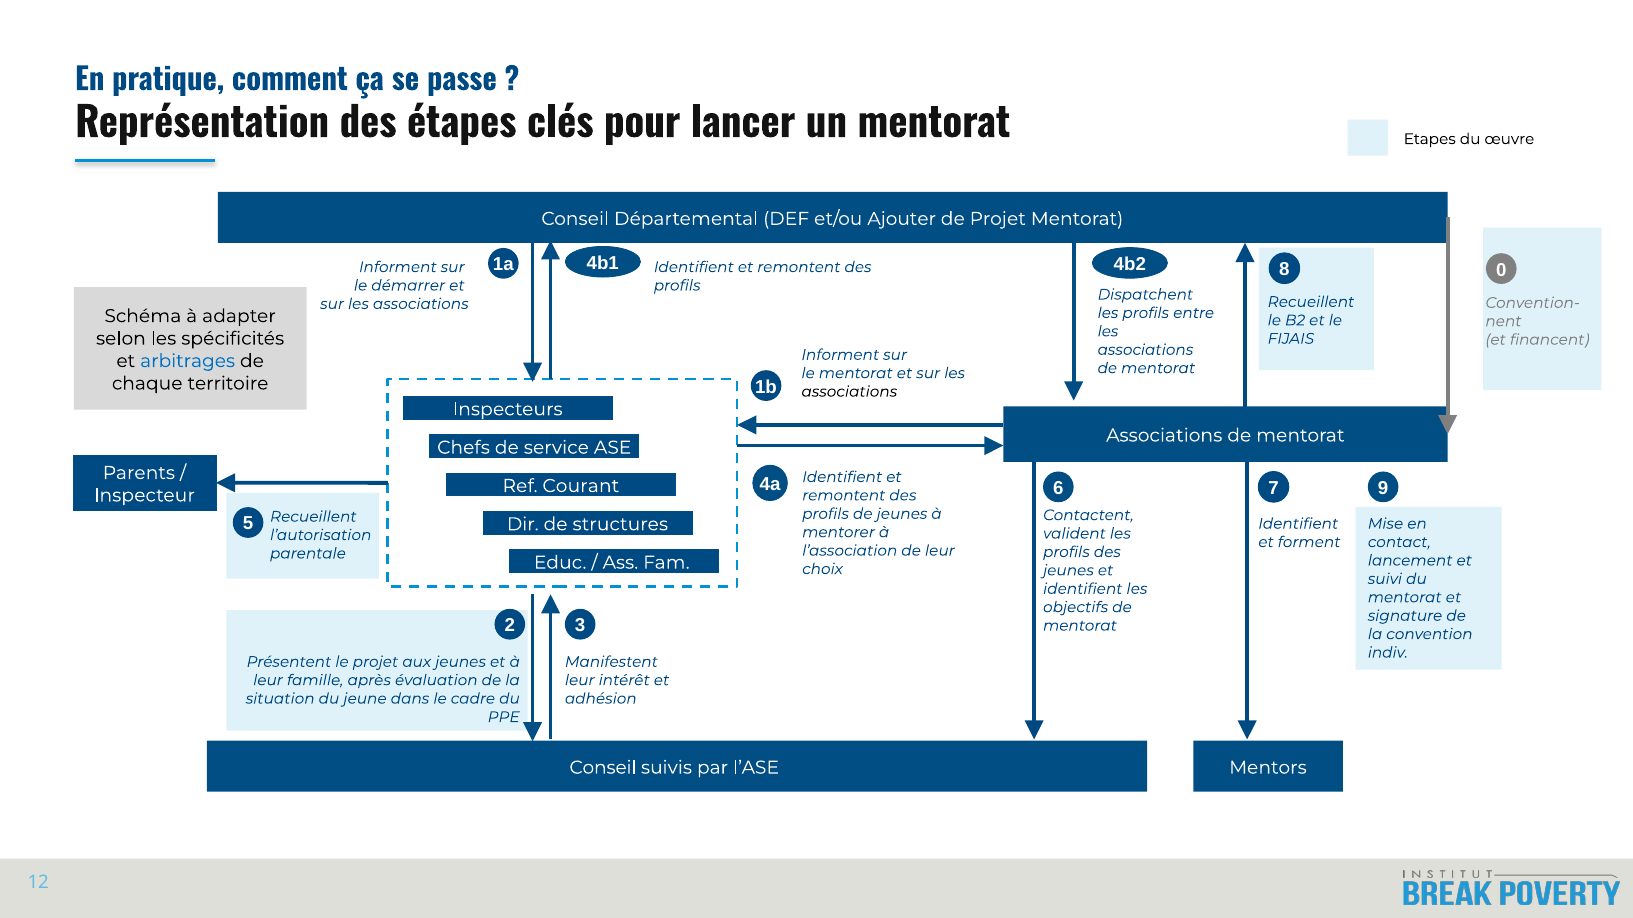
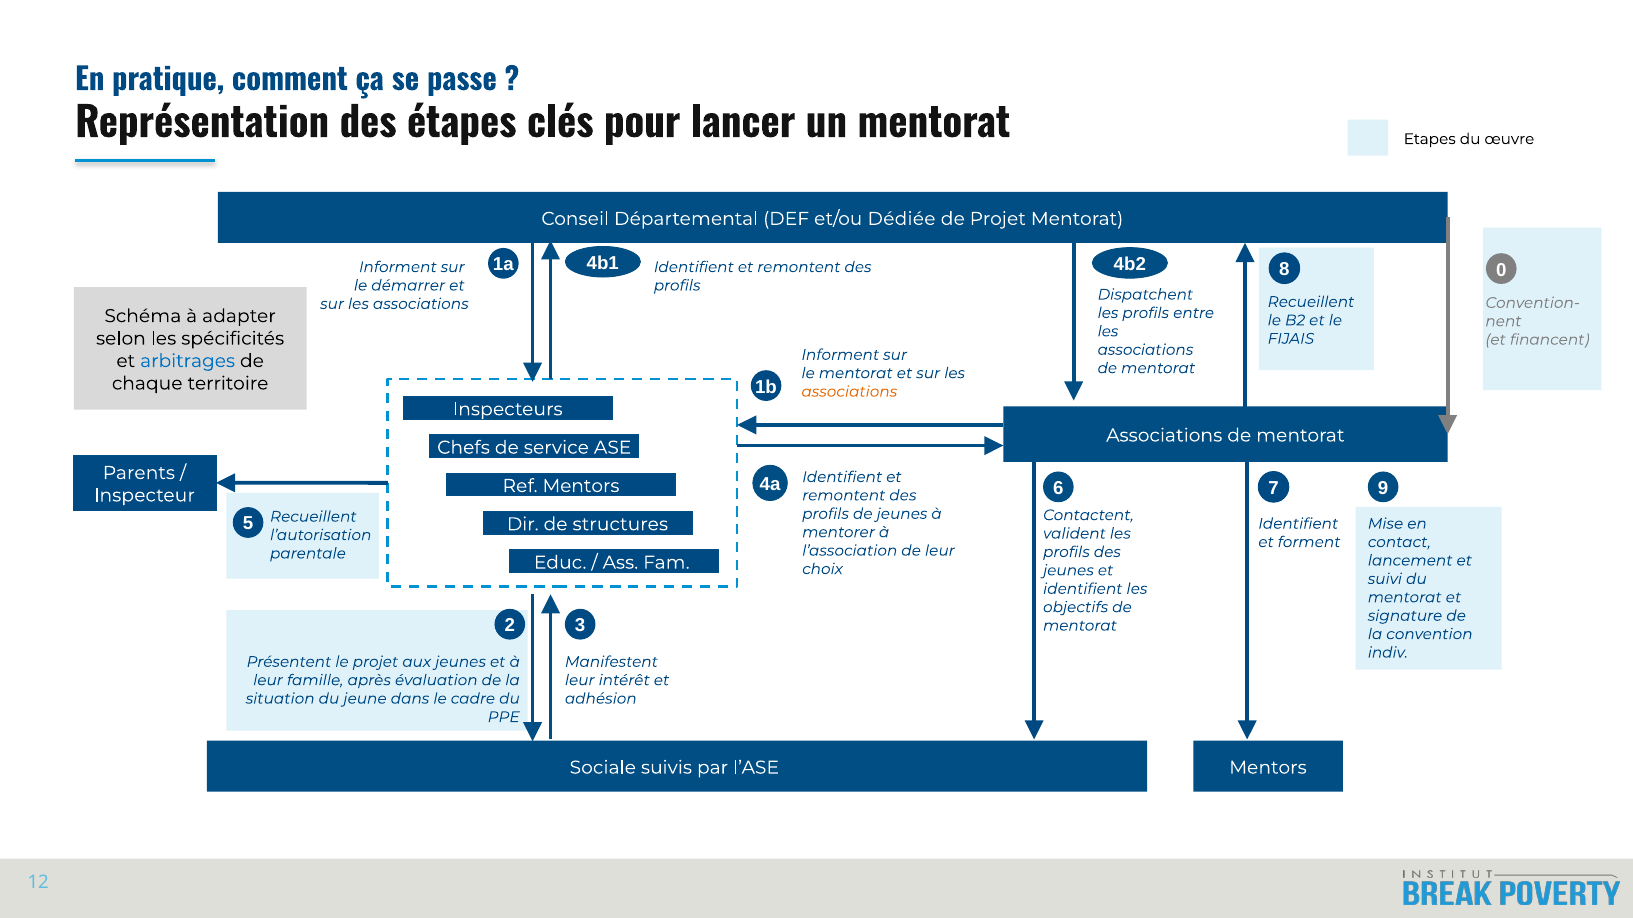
Ajouter: Ajouter -> Dédiée
associations at (849, 392) colour: black -> orange
Ref Courant: Courant -> Mentors
Conseil at (603, 768): Conseil -> Sociale
